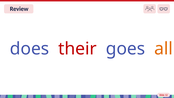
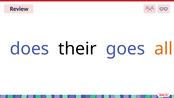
their colour: red -> black
